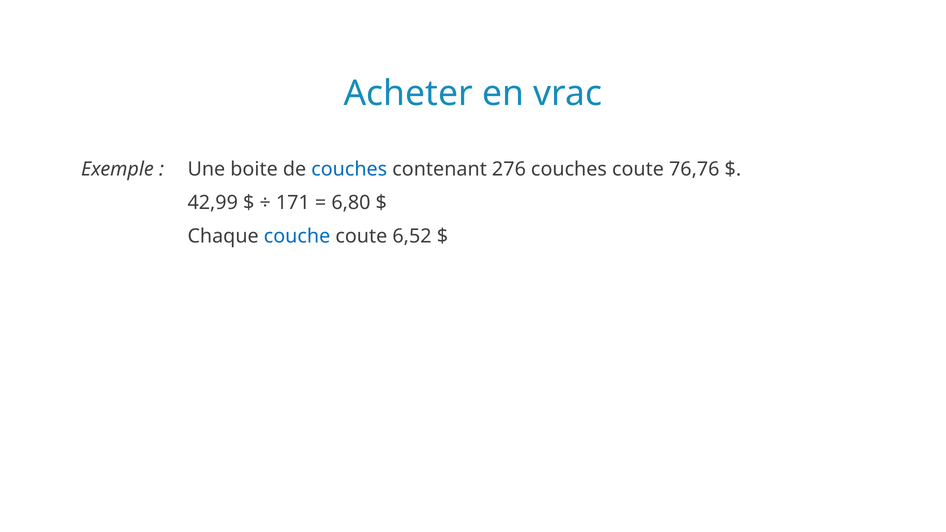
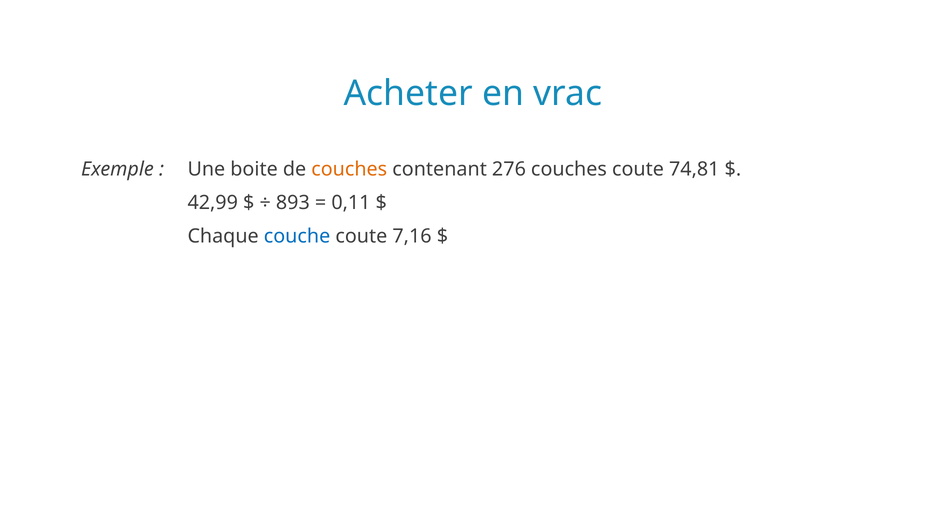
couches at (349, 169) colour: blue -> orange
76,76: 76,76 -> 74,81
171: 171 -> 893
6,80: 6,80 -> 0,11
6,52: 6,52 -> 7,16
